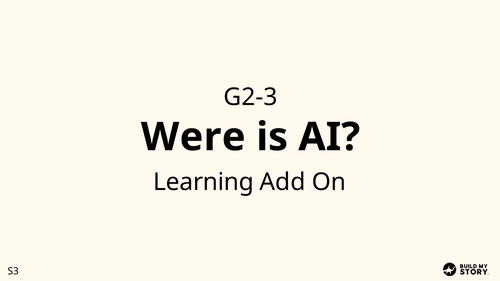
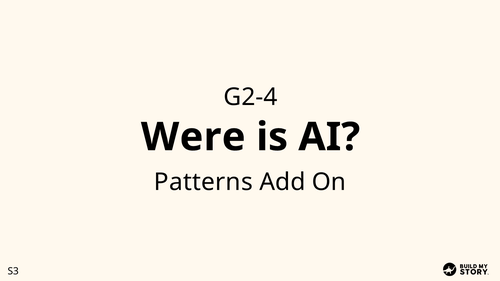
G2-3: G2-3 -> G2-4
Learning: Learning -> Patterns
